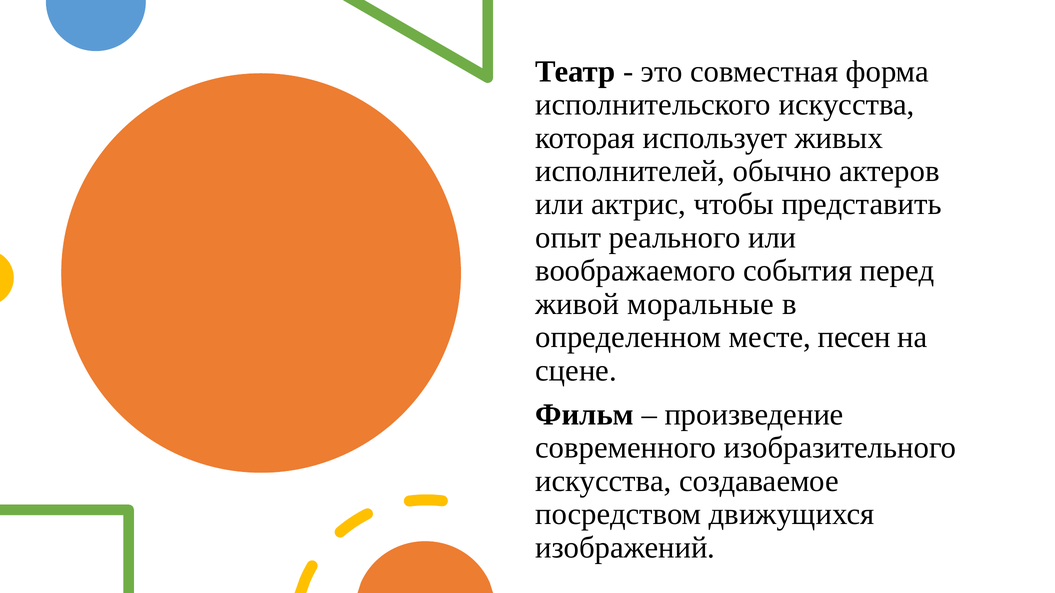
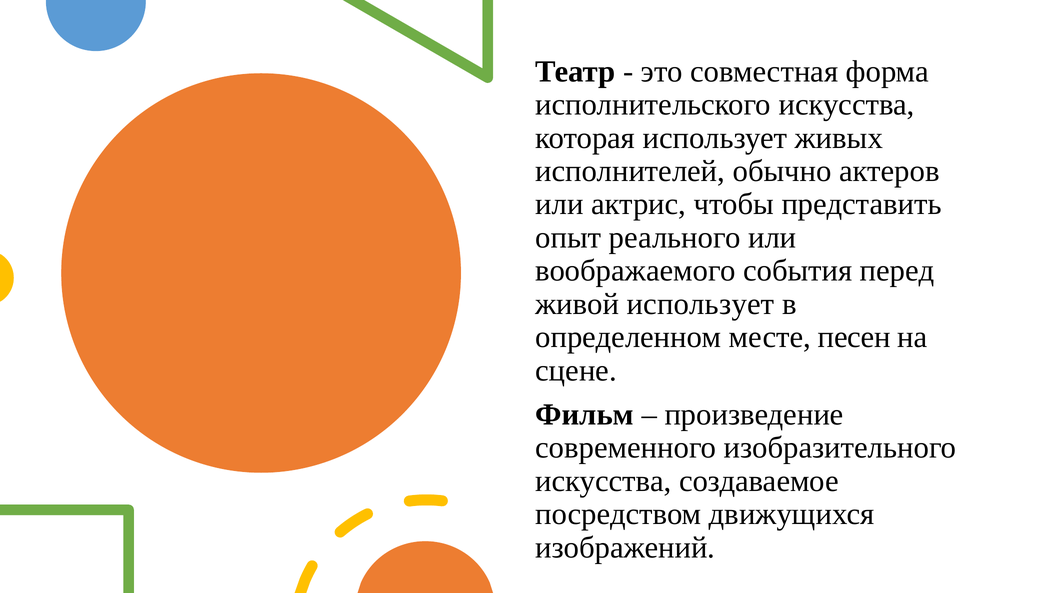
живой моральные: моральные -> использует
